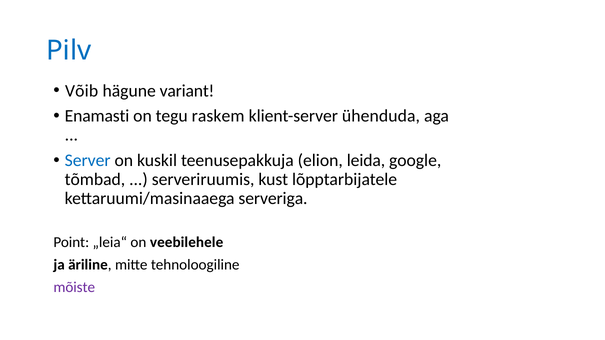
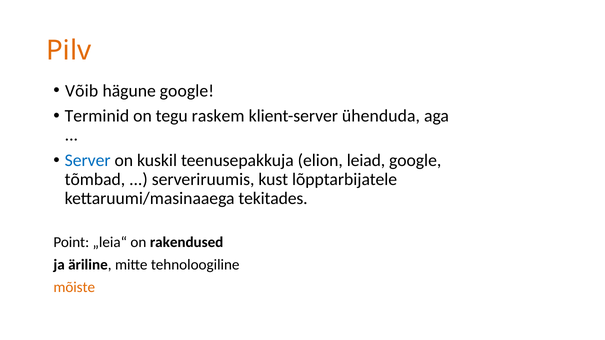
Pilv colour: blue -> orange
hägune variant: variant -> google
Enamasti: Enamasti -> Terminid
leida: leida -> leiad
serveriga: serveriga -> tekitades
veebilehele: veebilehele -> rakendused
mõiste colour: purple -> orange
